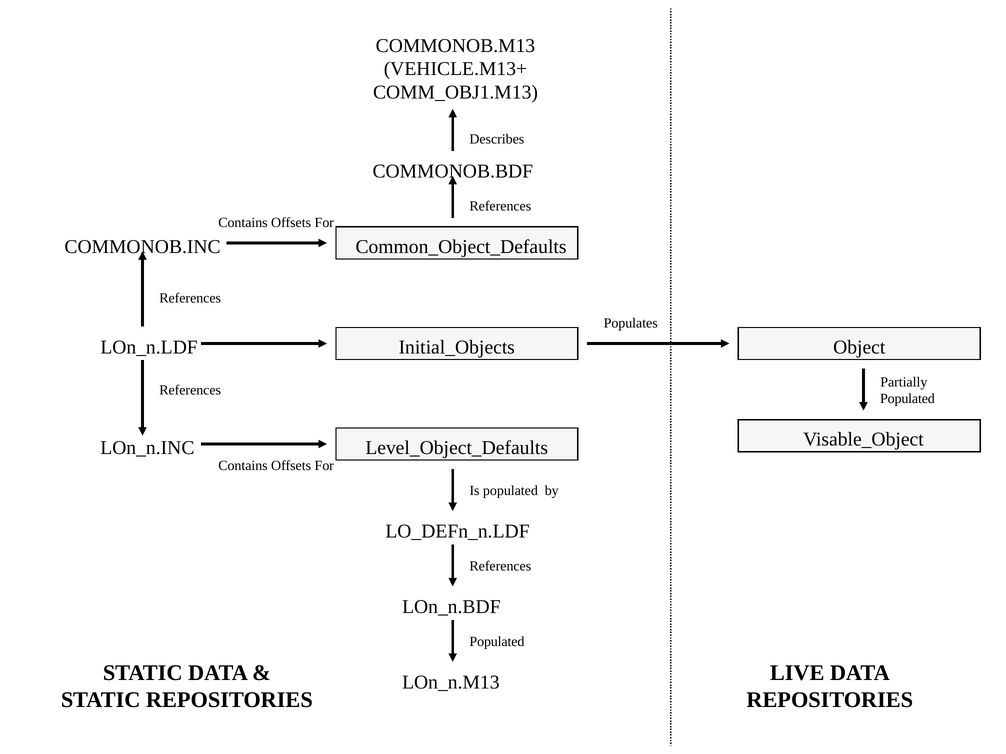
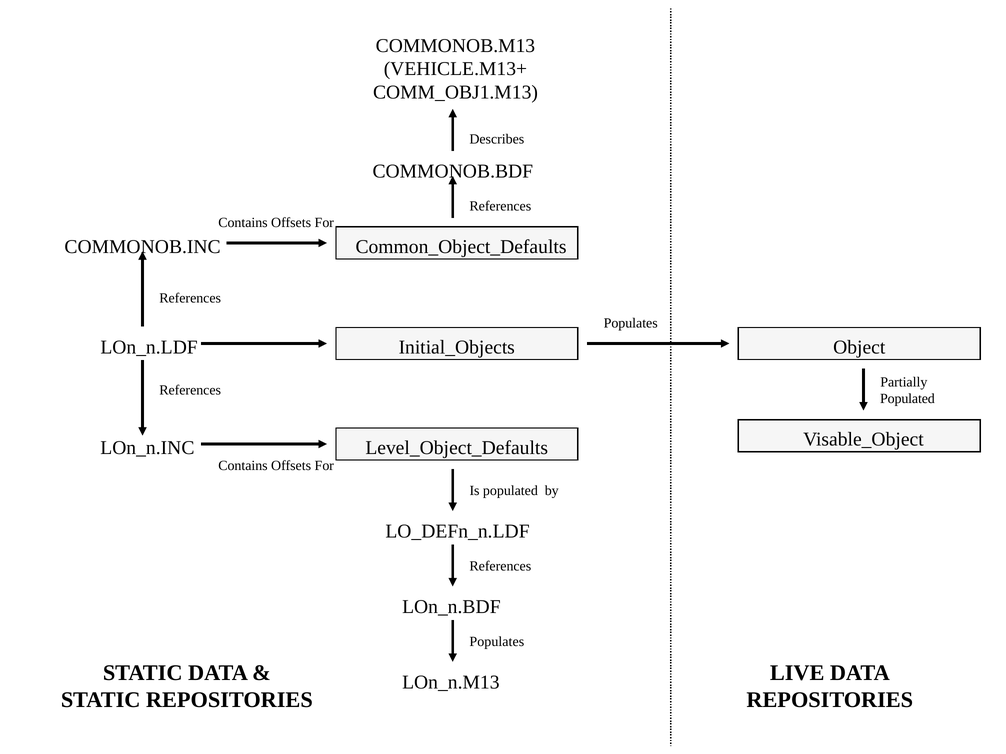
Populated at (497, 642): Populated -> Populates
